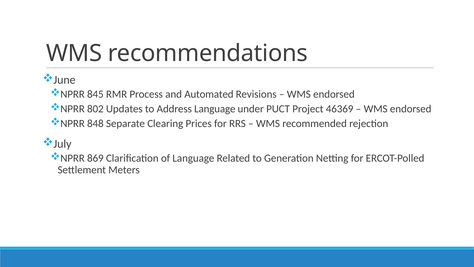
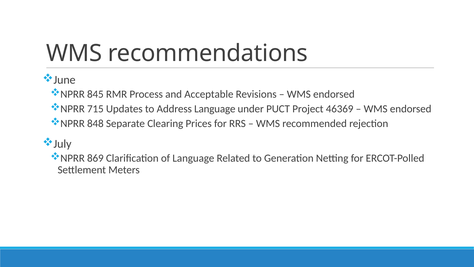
Automated: Automated -> Acceptable
802: 802 -> 715
